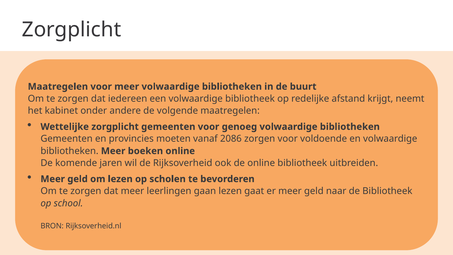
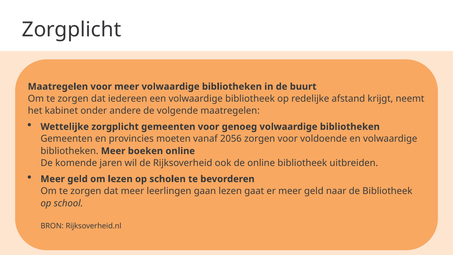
2086: 2086 -> 2056
